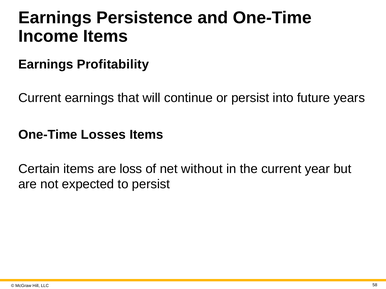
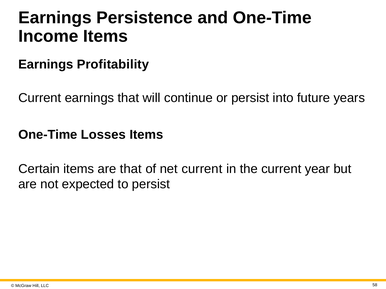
are loss: loss -> that
net without: without -> current
